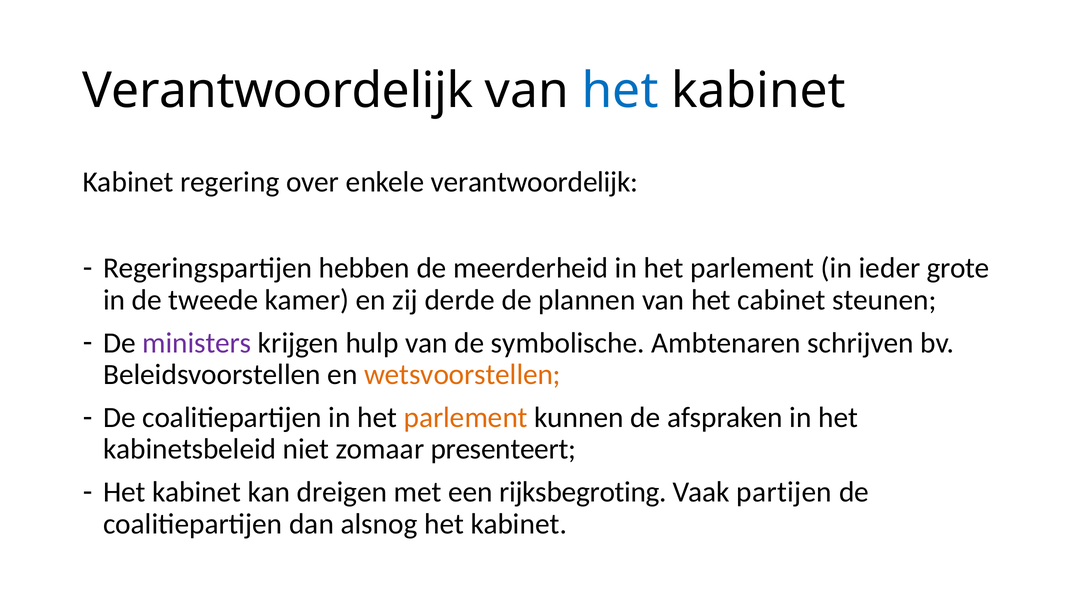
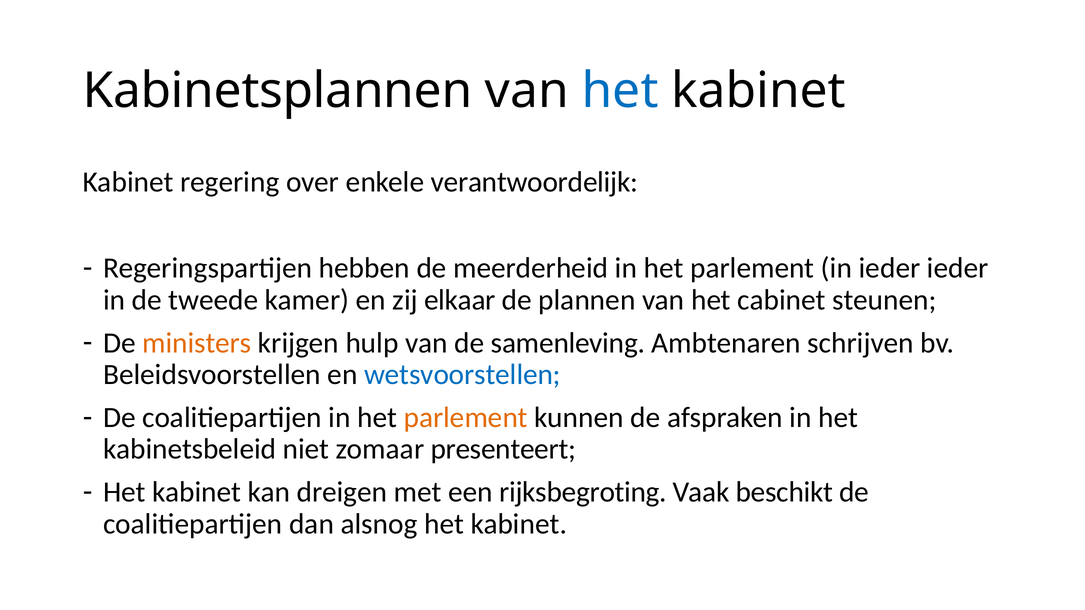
Verantwoordelijk at (278, 91): Verantwoordelijk -> Kabinetsplannen
ieder grote: grote -> ieder
derde: derde -> elkaar
ministers colour: purple -> orange
symbolische: symbolische -> samenleving
wetsvoorstellen colour: orange -> blue
partijen: partijen -> beschikt
